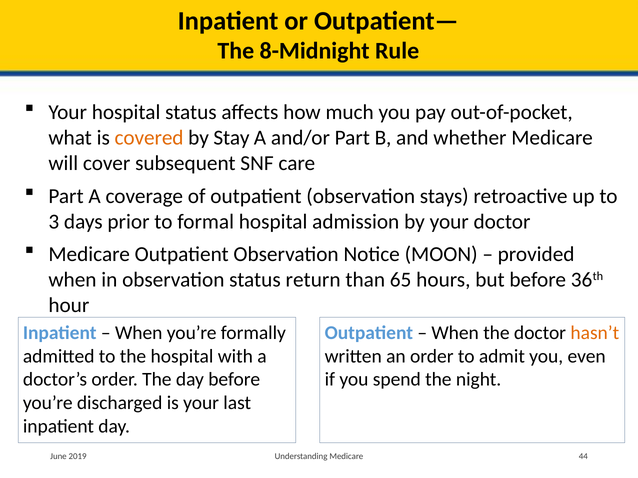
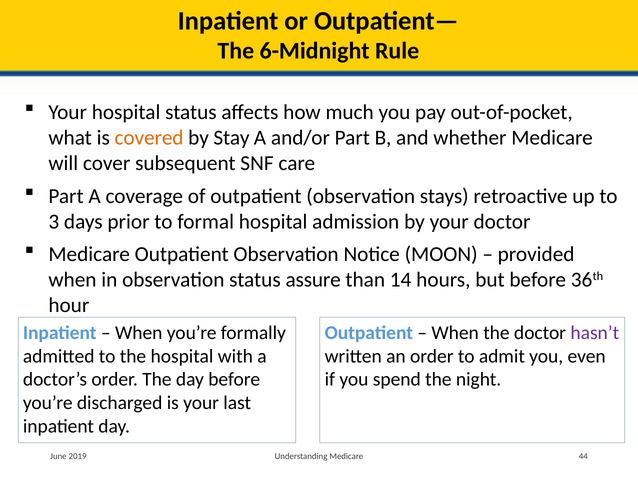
8-Midnight: 8-Midnight -> 6-Midnight
return: return -> assure
65: 65 -> 14
hasn’t colour: orange -> purple
